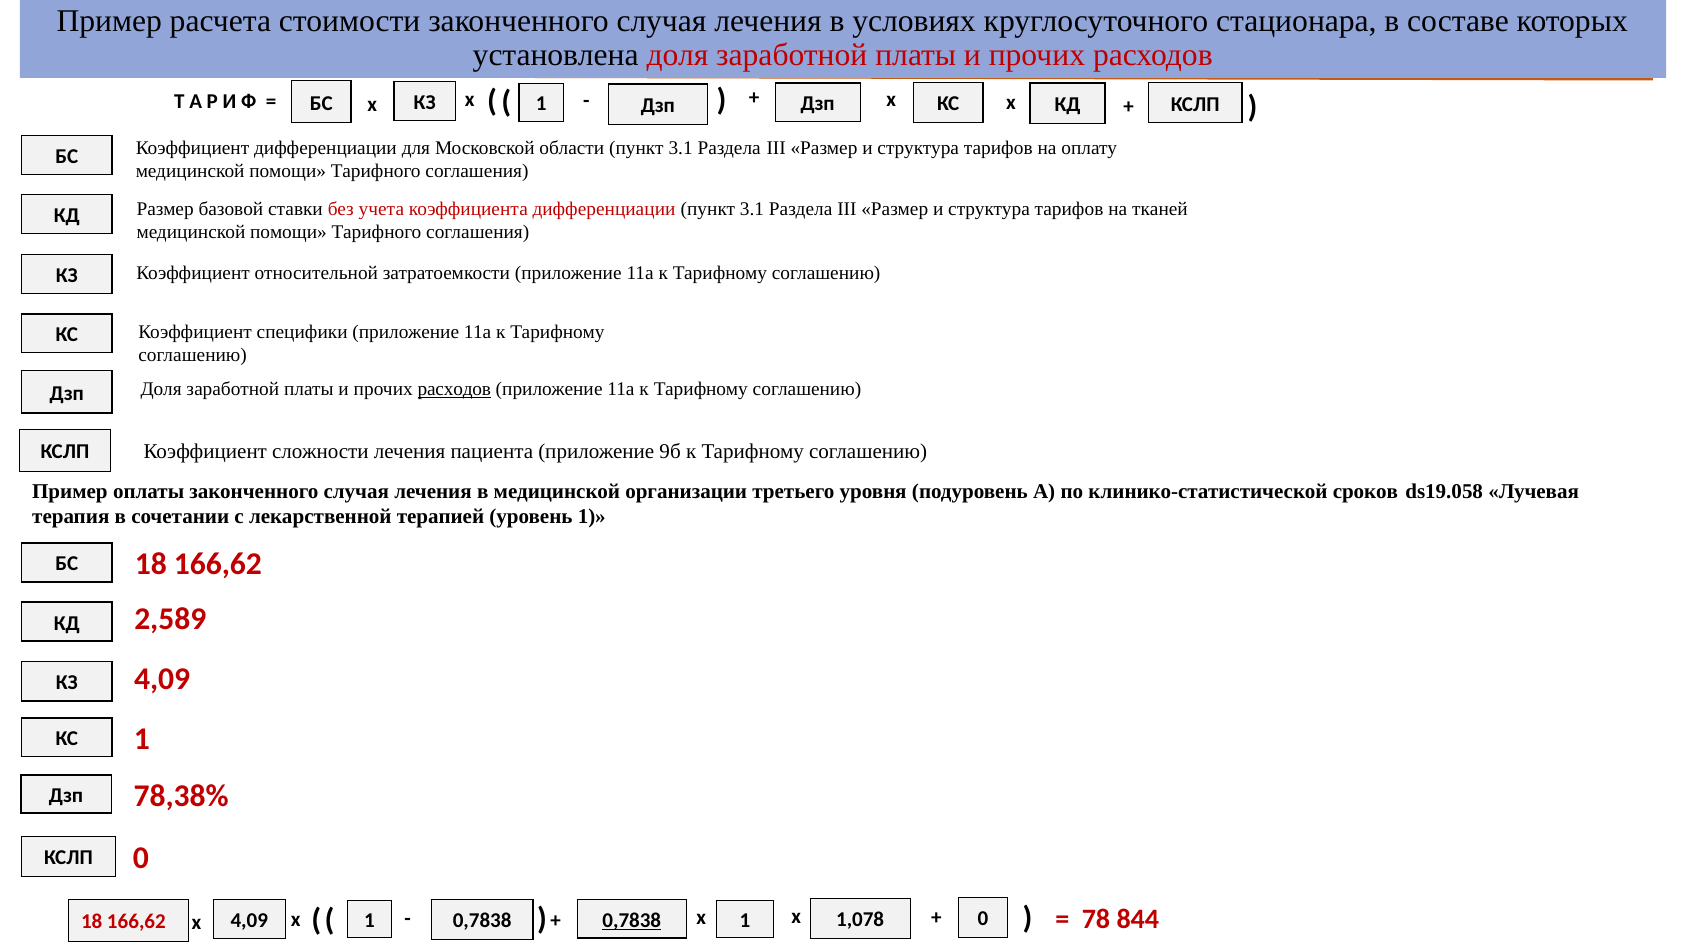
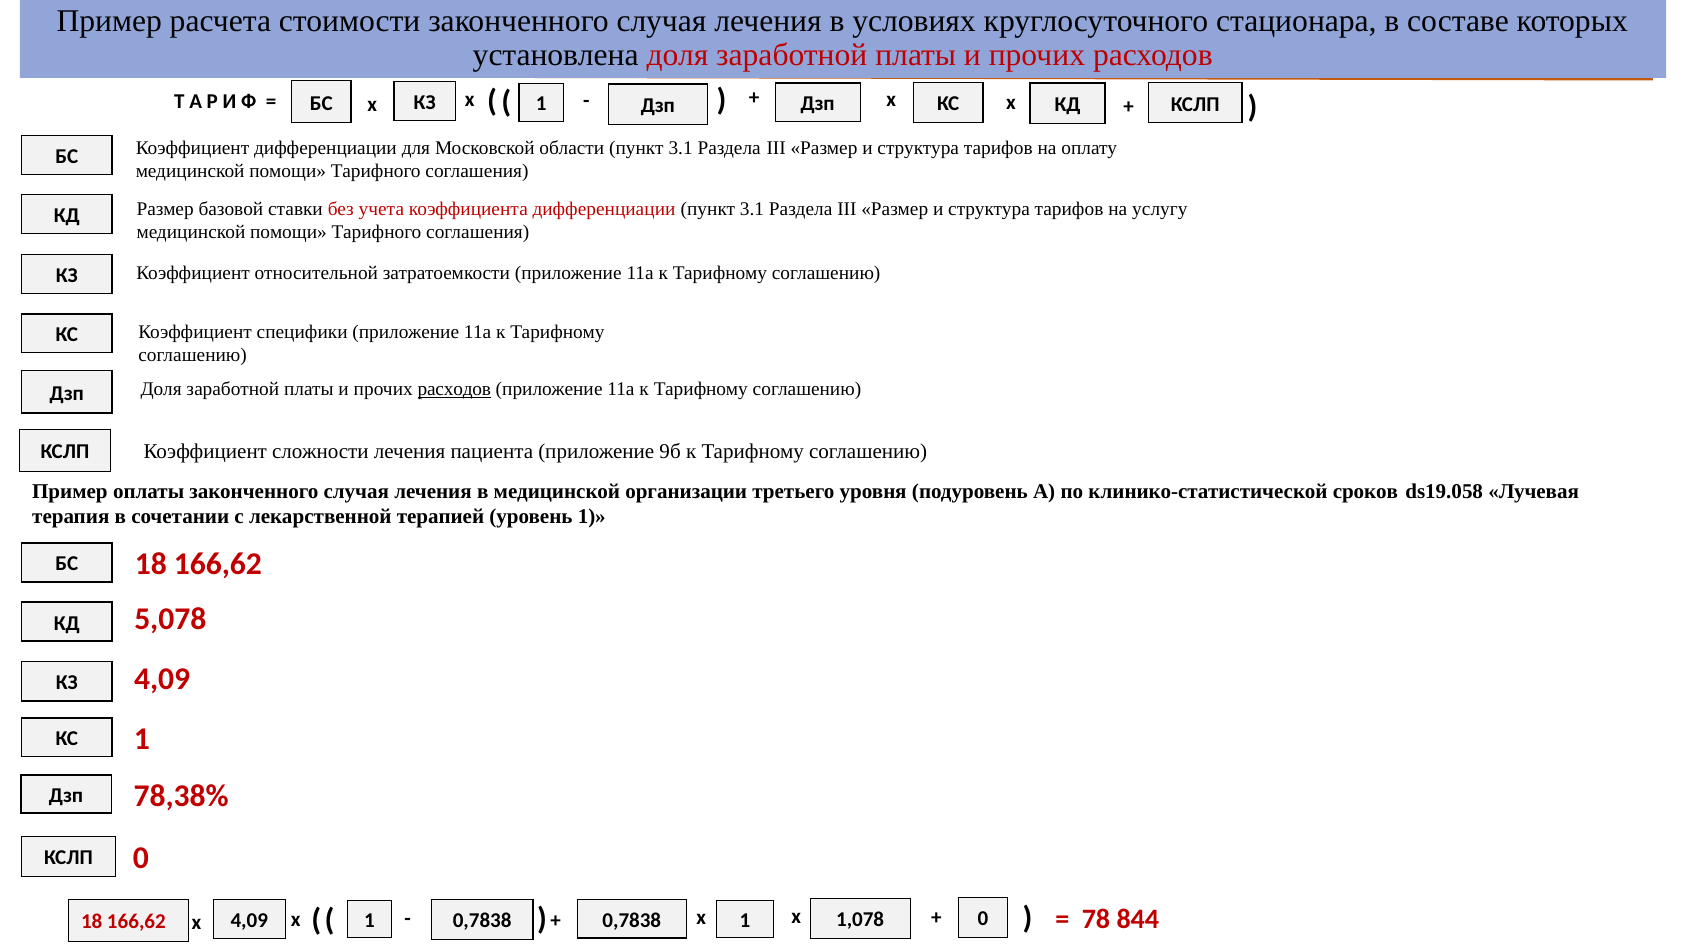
тканей: тканей -> услугу
2,589: 2,589 -> 5,078
0,7838 at (632, 921) underline: present -> none
